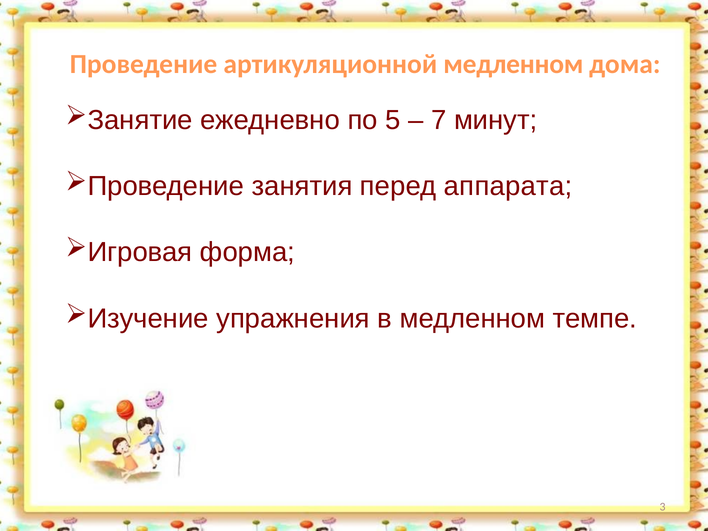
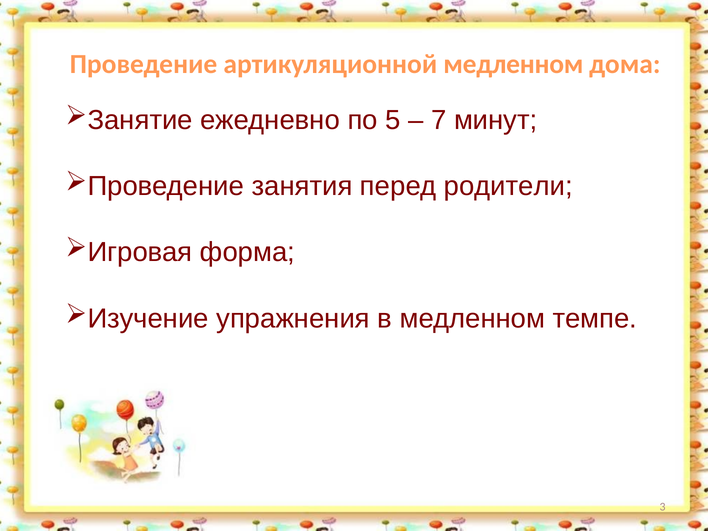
аппарата: аппарата -> родители
